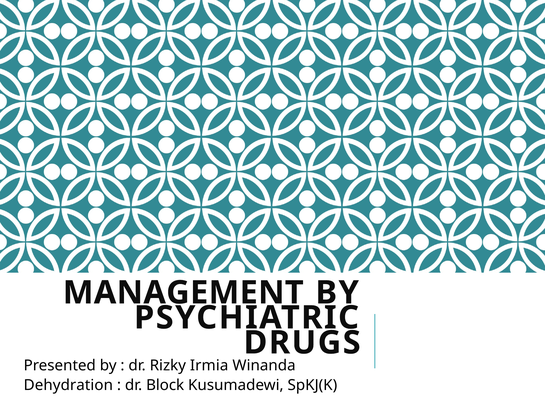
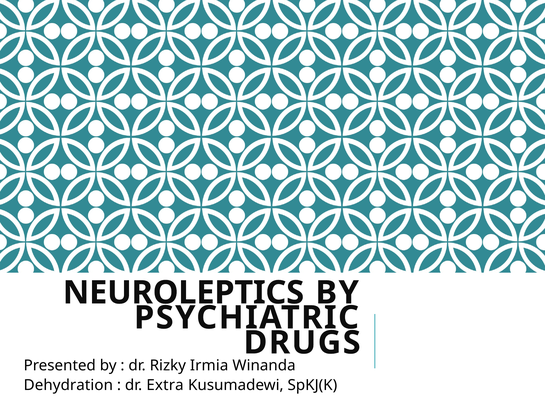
MANAGEMENT: MANAGEMENT -> NEUROLEPTICS
Block: Block -> Extra
